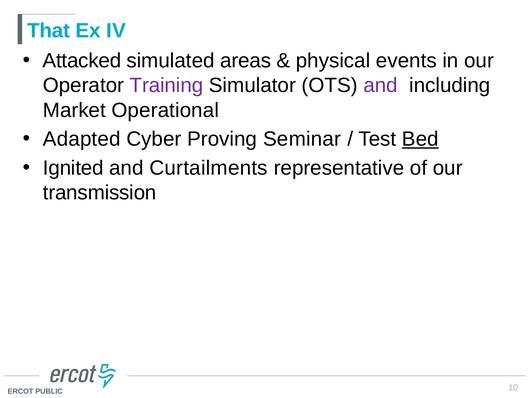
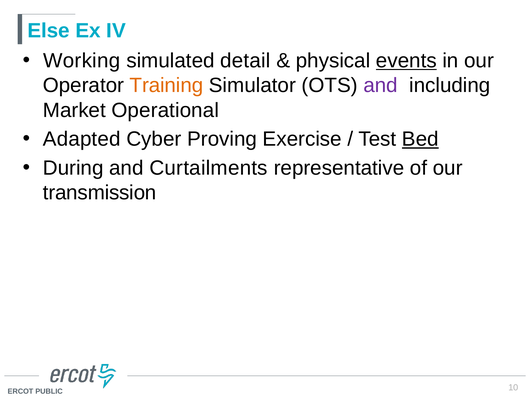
That: That -> Else
Attacked: Attacked -> Working
areas: areas -> detail
events underline: none -> present
Training colour: purple -> orange
Seminar: Seminar -> Exercise
Ignited: Ignited -> During
